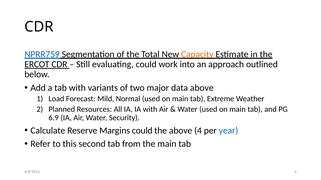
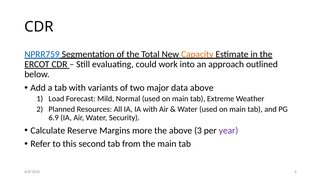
Margins could: could -> more
above 4: 4 -> 3
year colour: blue -> purple
